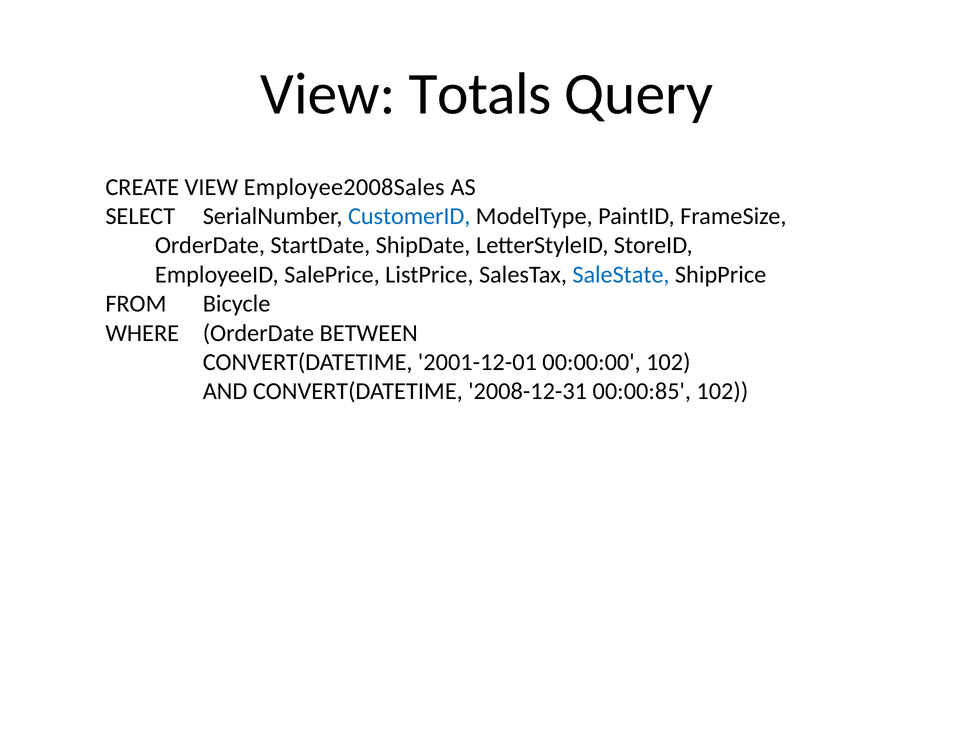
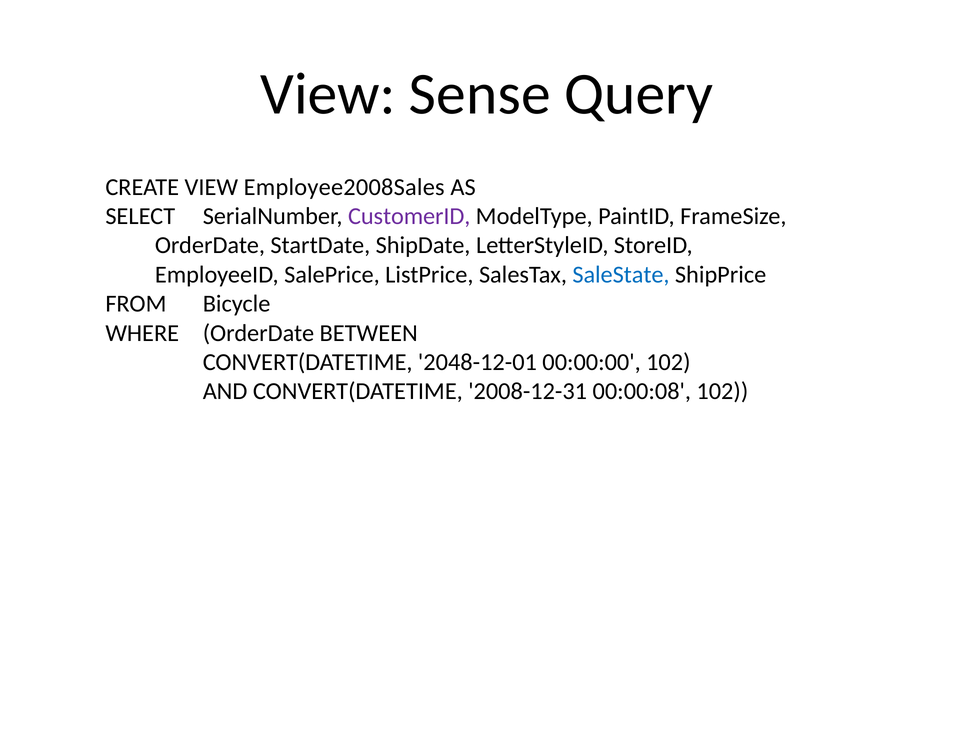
Totals: Totals -> Sense
CustomerID colour: blue -> purple
2001-12-01: 2001-12-01 -> 2048-12-01
00:00:85: 00:00:85 -> 00:00:08
